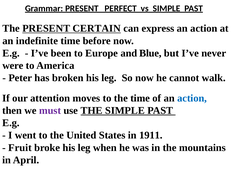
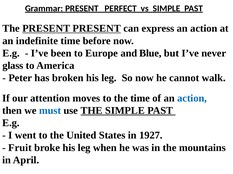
PRESENT CERTAIN: CERTAIN -> PRESENT
were: were -> glass
must colour: purple -> blue
1911: 1911 -> 1927
